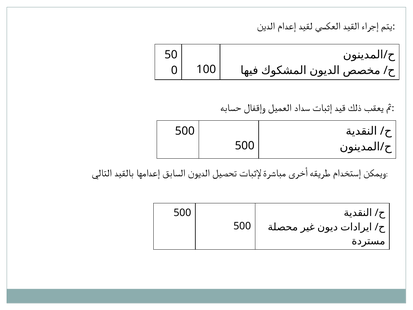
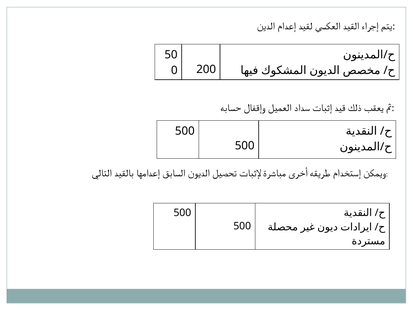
100: 100 -> 200
